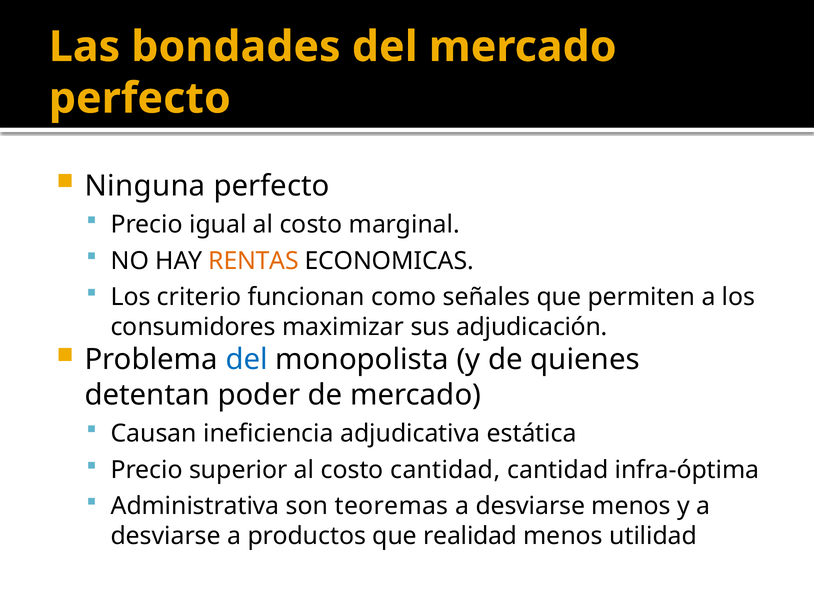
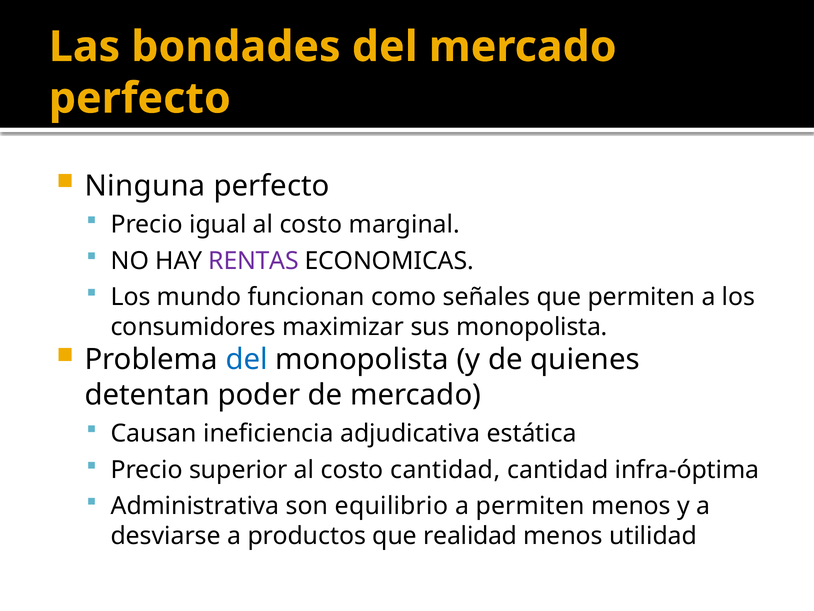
RENTAS colour: orange -> purple
criterio: criterio -> mundo
sus adjudicación: adjudicación -> monopolista
teoremas: teoremas -> equilibrio
desviarse at (530, 506): desviarse -> permiten
